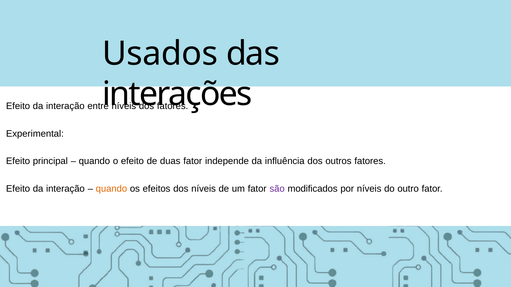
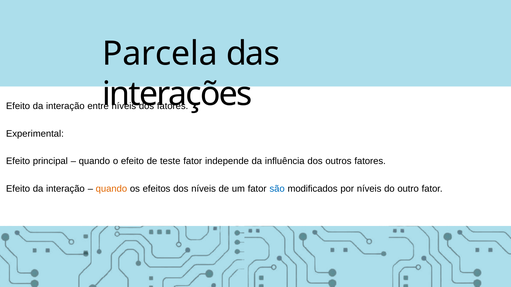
Usados: Usados -> Parcela
duas: duas -> teste
são colour: purple -> blue
